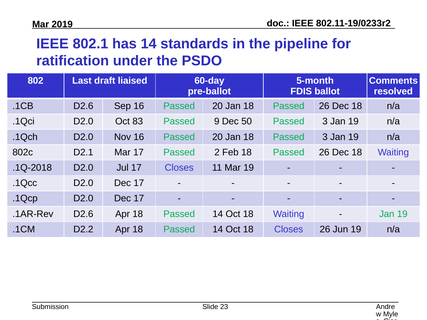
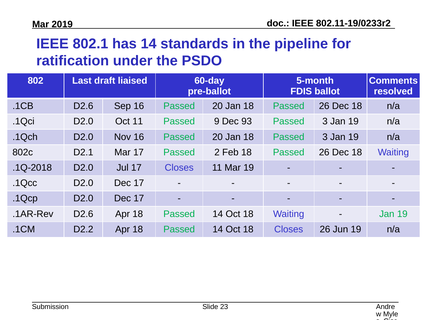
Oct 83: 83 -> 11
50: 50 -> 93
